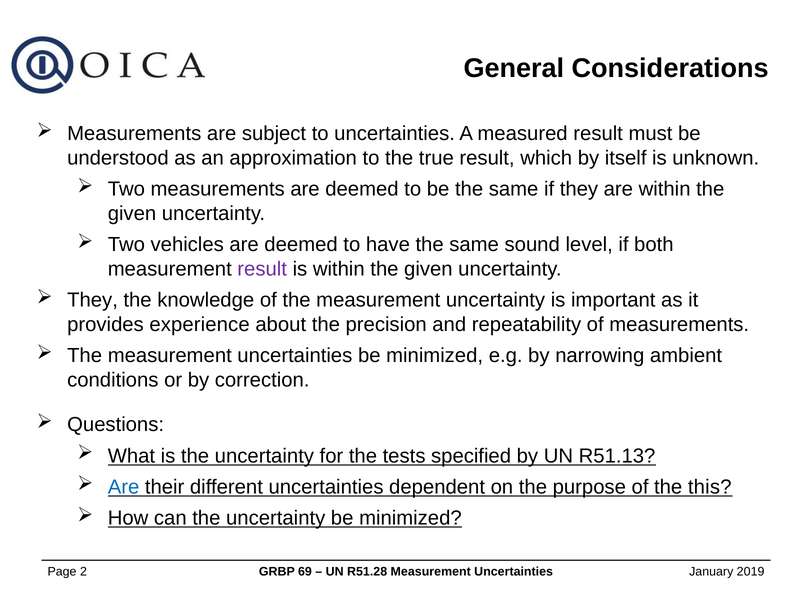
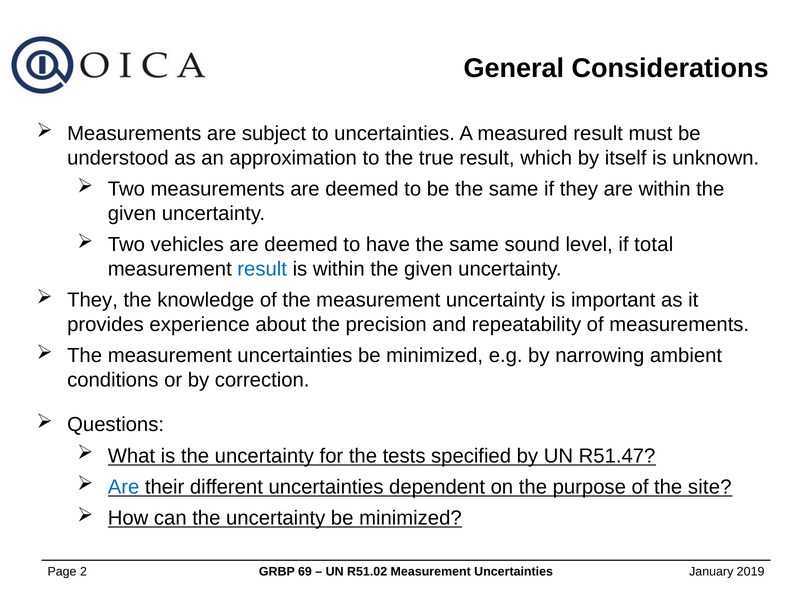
both: both -> total
result at (262, 269) colour: purple -> blue
R51.13: R51.13 -> R51.47
this: this -> site
R51.28: R51.28 -> R51.02
